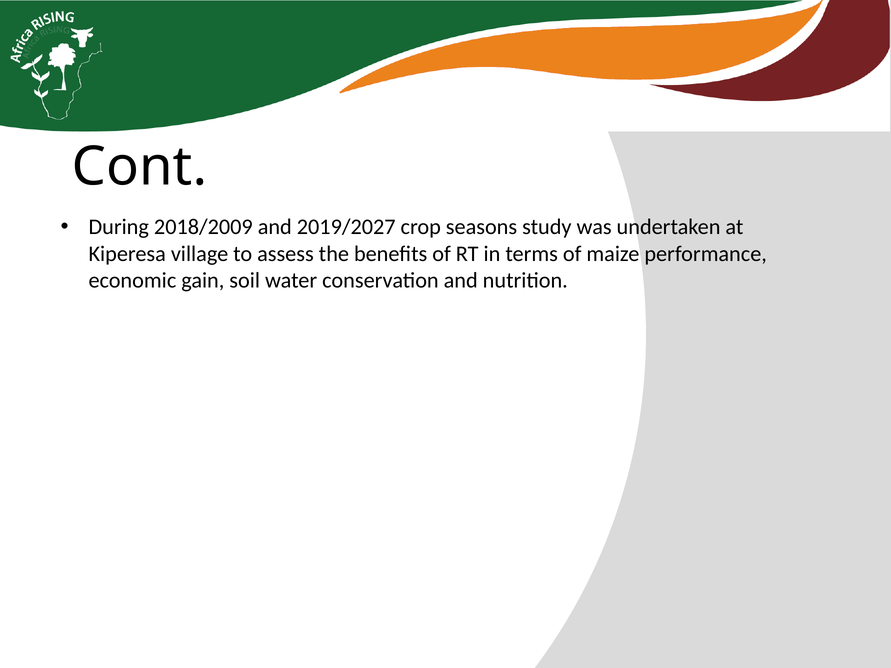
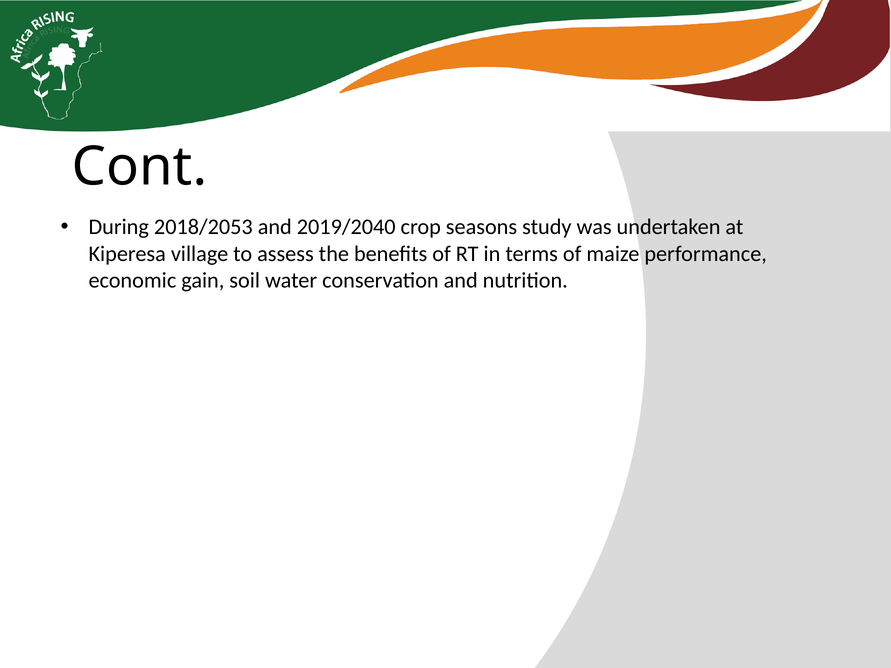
2018/2009: 2018/2009 -> 2018/2053
2019/2027: 2019/2027 -> 2019/2040
